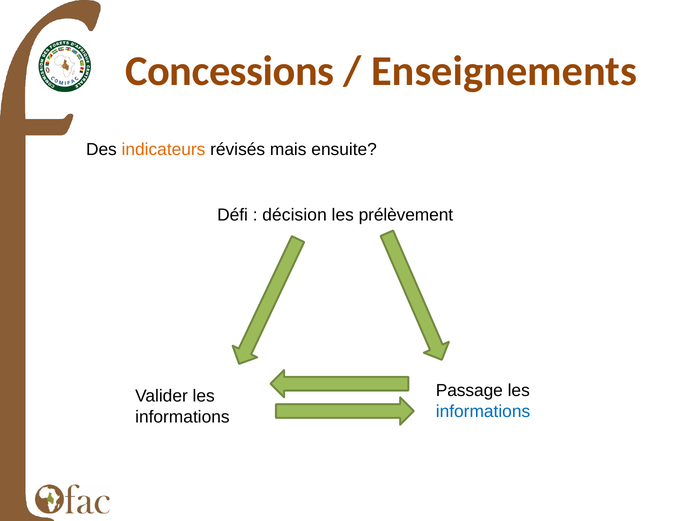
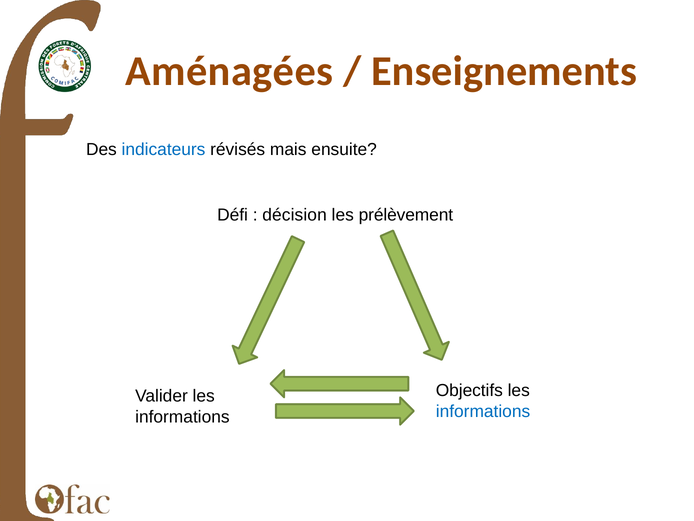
Concessions: Concessions -> Aménagées
indicateurs colour: orange -> blue
Passage: Passage -> Objectifs
